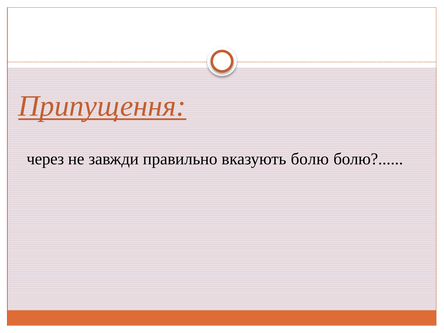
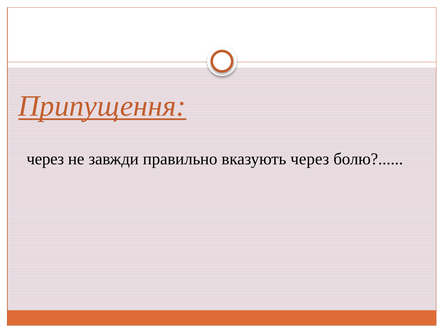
вказують болю: болю -> через
